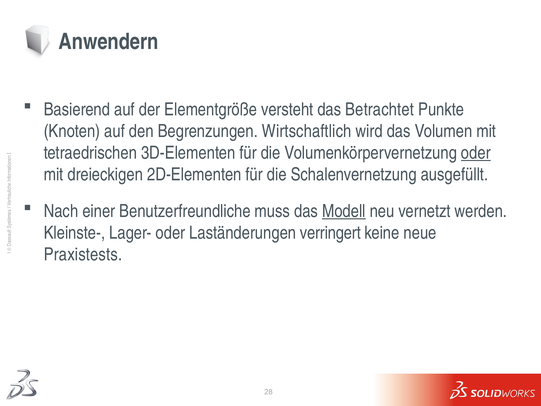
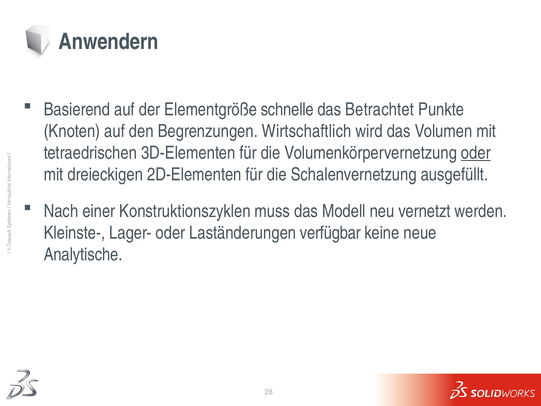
versteht: versteht -> schnelle
Benutzerfreundliche: Benutzerfreundliche -> Konstruktionszyklen
Modell underline: present -> none
verringert: verringert -> verfügbar
Praxistests: Praxistests -> Analytische
